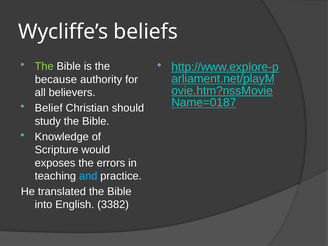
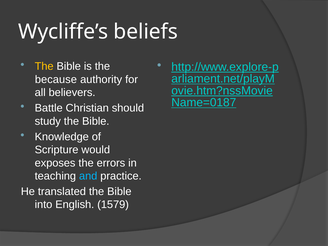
The at (44, 66) colour: light green -> yellow
Belief: Belief -> Battle
3382: 3382 -> 1579
